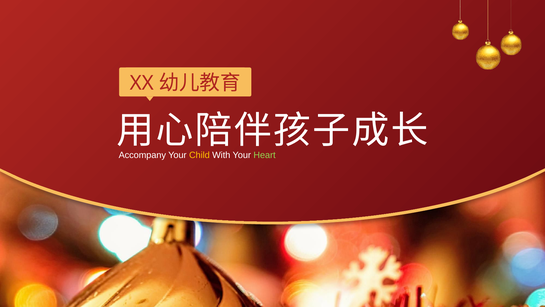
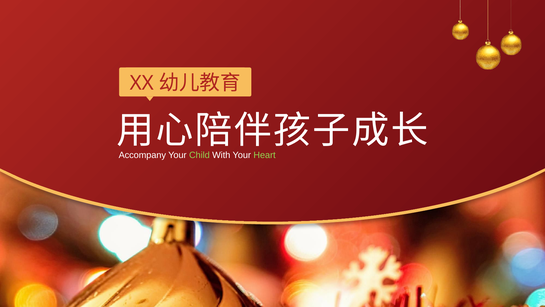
Child colour: yellow -> light green
